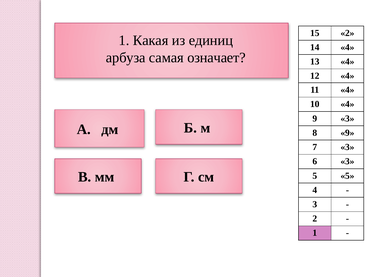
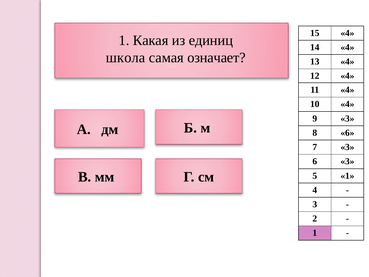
15 2: 2 -> 4
арбуза: арбуза -> школа
8 9: 9 -> 6
5 5: 5 -> 1
